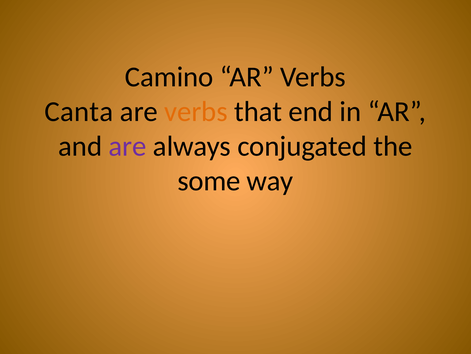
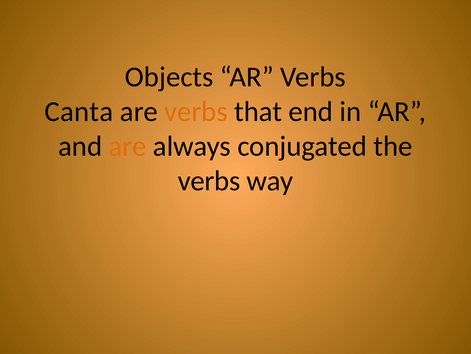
Camino: Camino -> Objects
are at (128, 146) colour: purple -> orange
some at (209, 180): some -> verbs
